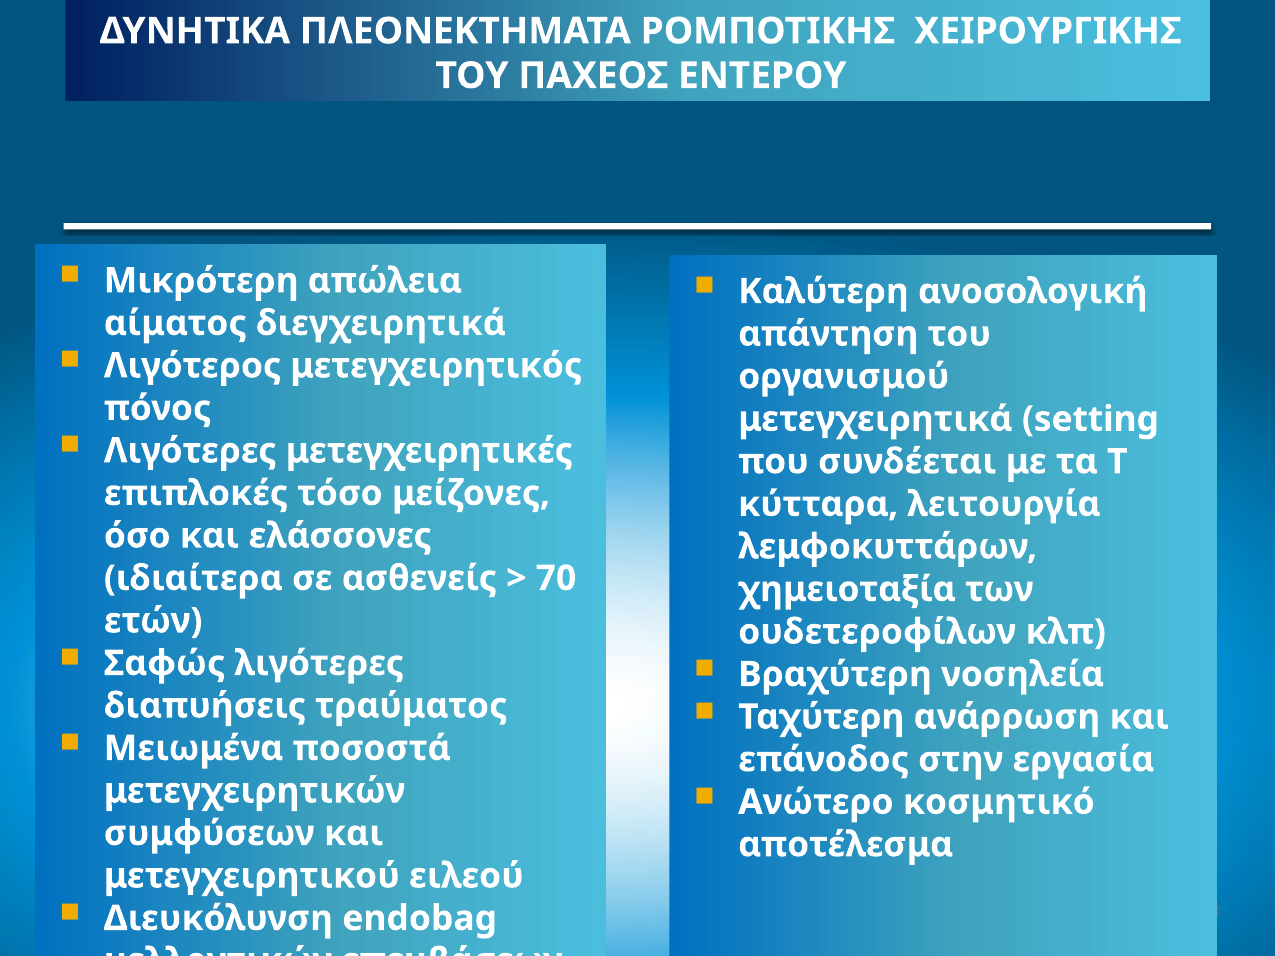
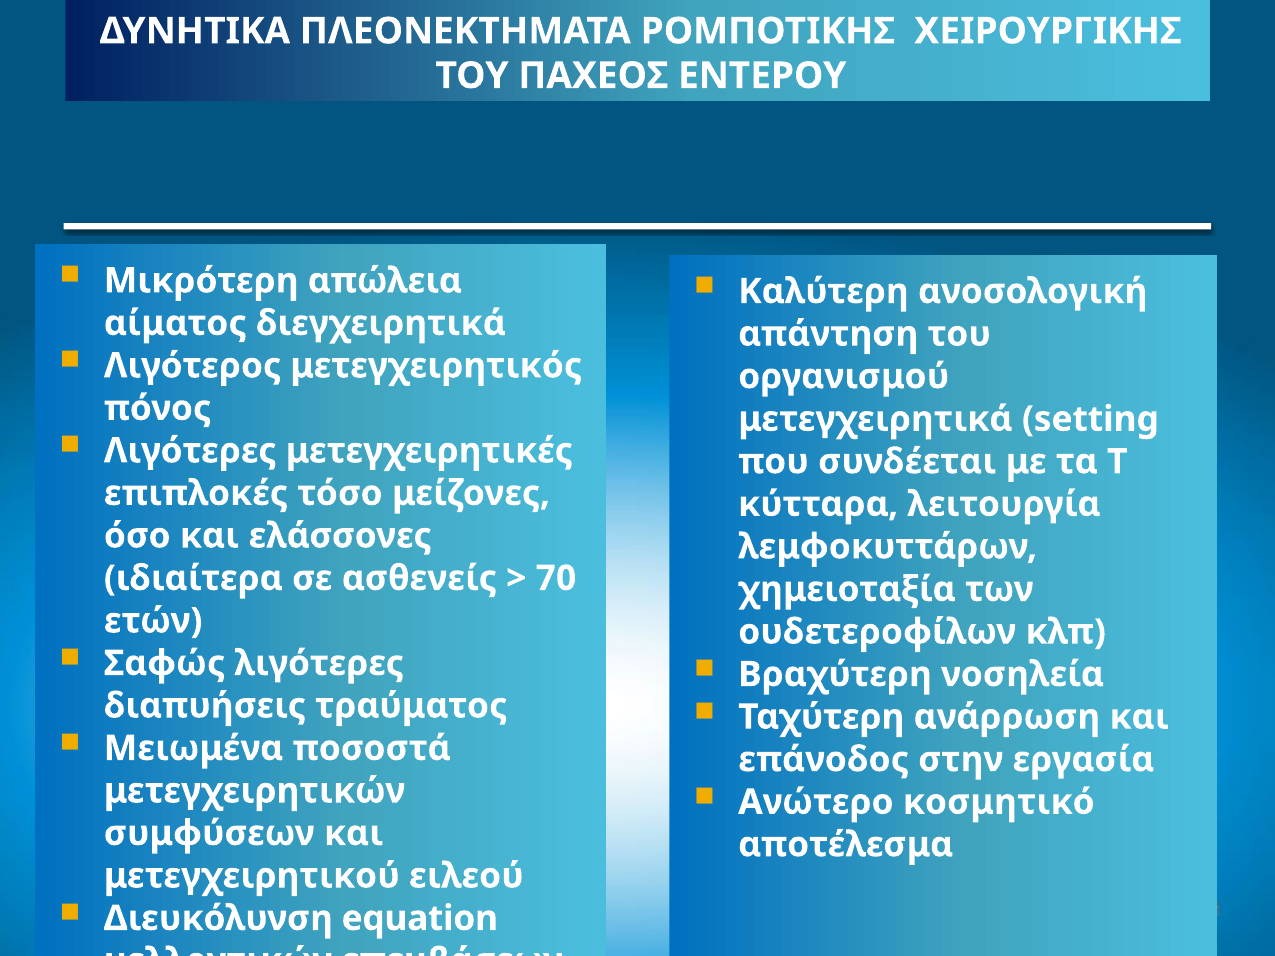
endobag: endobag -> equation
